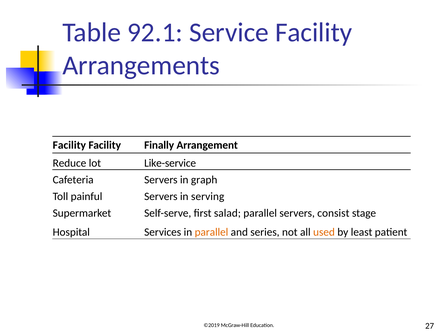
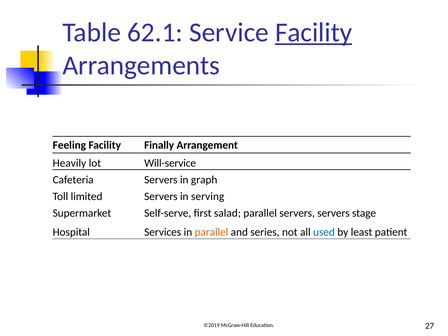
92.1: 92.1 -> 62.1
Facility at (314, 33) underline: none -> present
Facility at (69, 145): Facility -> Feeling
Reduce: Reduce -> Heavily
Like-service: Like-service -> Will-service
painful: painful -> limited
servers consist: consist -> servers
used colour: orange -> blue
